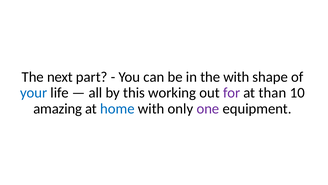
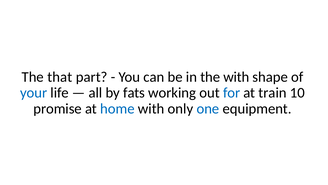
next: next -> that
this: this -> fats
for colour: purple -> blue
than: than -> train
amazing: amazing -> promise
one colour: purple -> blue
